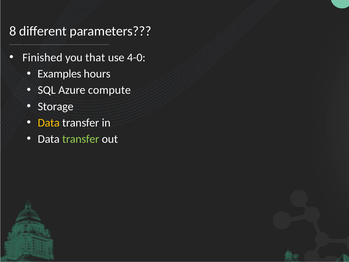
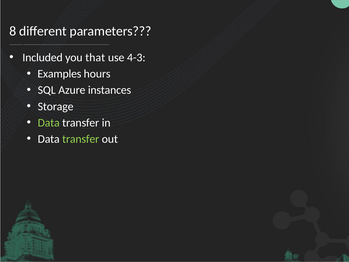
Finished: Finished -> Included
4-0: 4-0 -> 4-3
compute: compute -> instances
Data at (49, 123) colour: yellow -> light green
